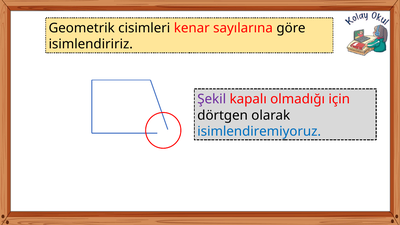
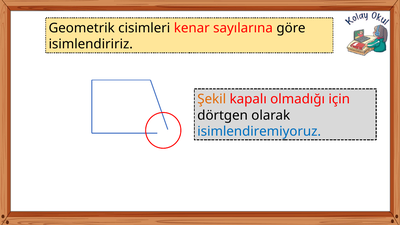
Şekil colour: purple -> orange
